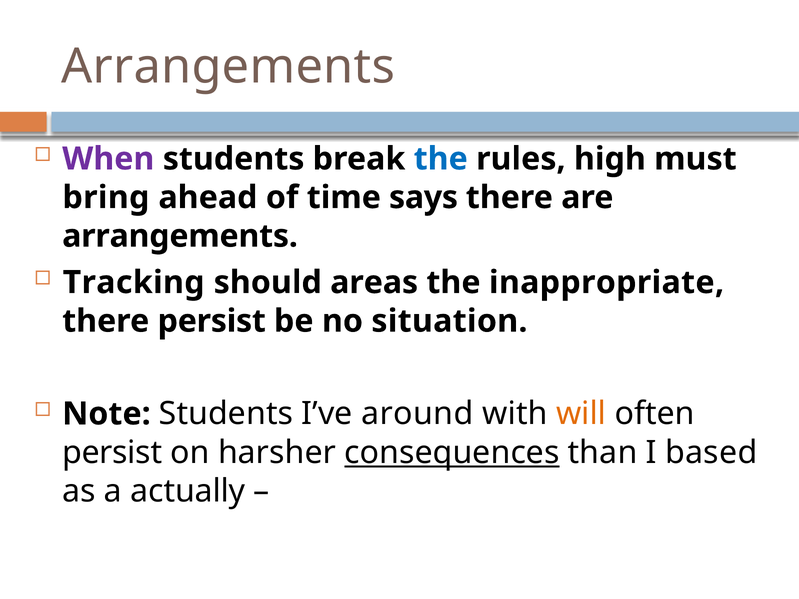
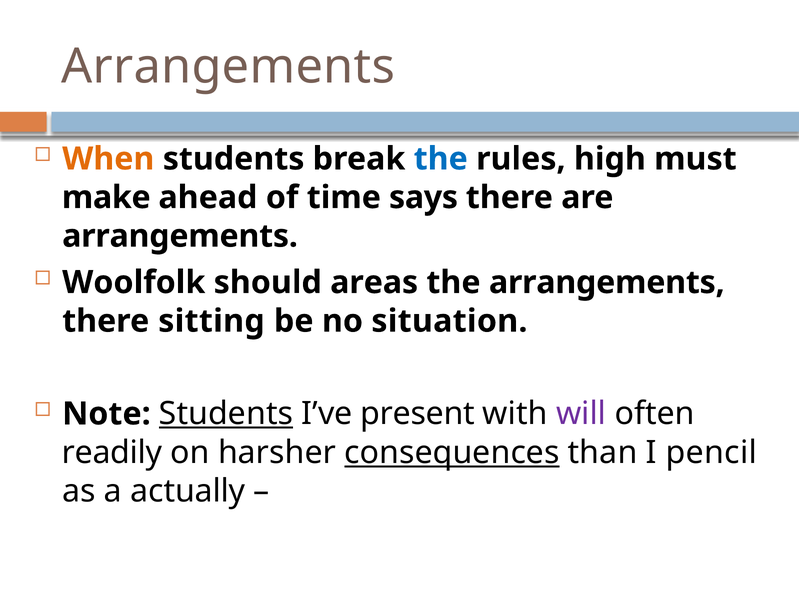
When colour: purple -> orange
bring: bring -> make
Tracking: Tracking -> Woolfolk
the inappropriate: inappropriate -> arrangements
there persist: persist -> sitting
Students at (226, 414) underline: none -> present
around: around -> present
will colour: orange -> purple
persist at (112, 453): persist -> readily
based: based -> pencil
